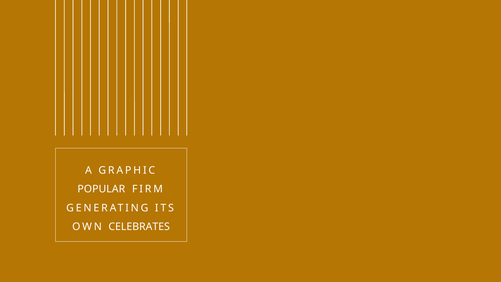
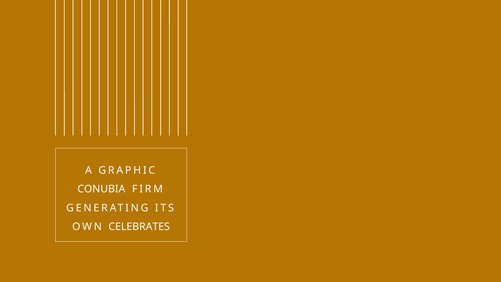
POPULAR: POPULAR -> CONUBIA
